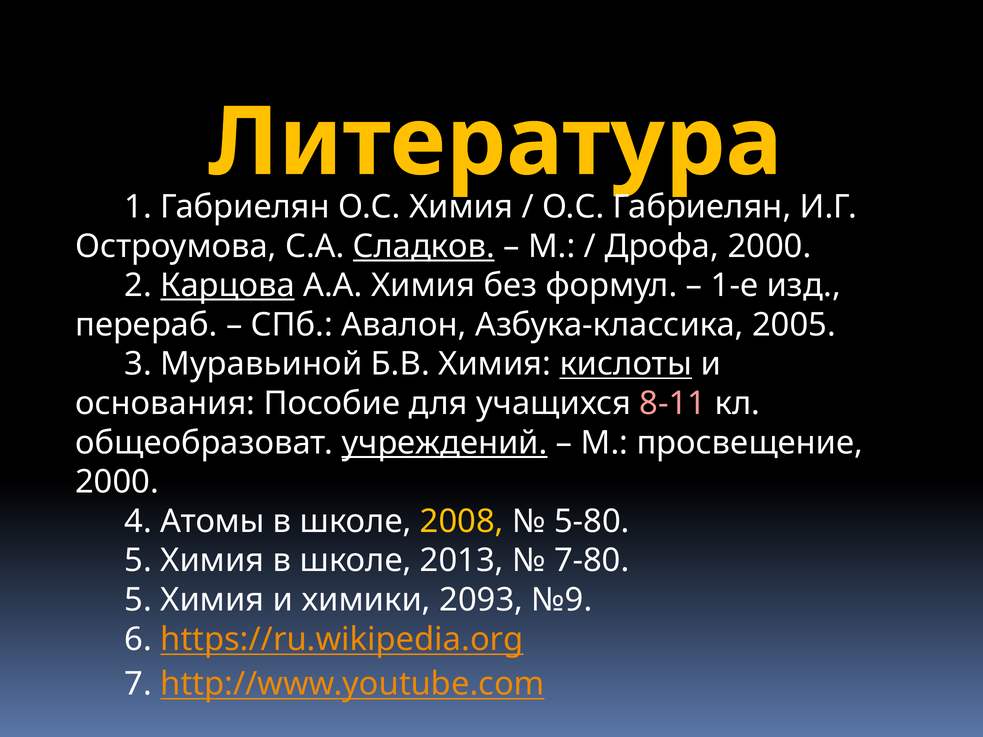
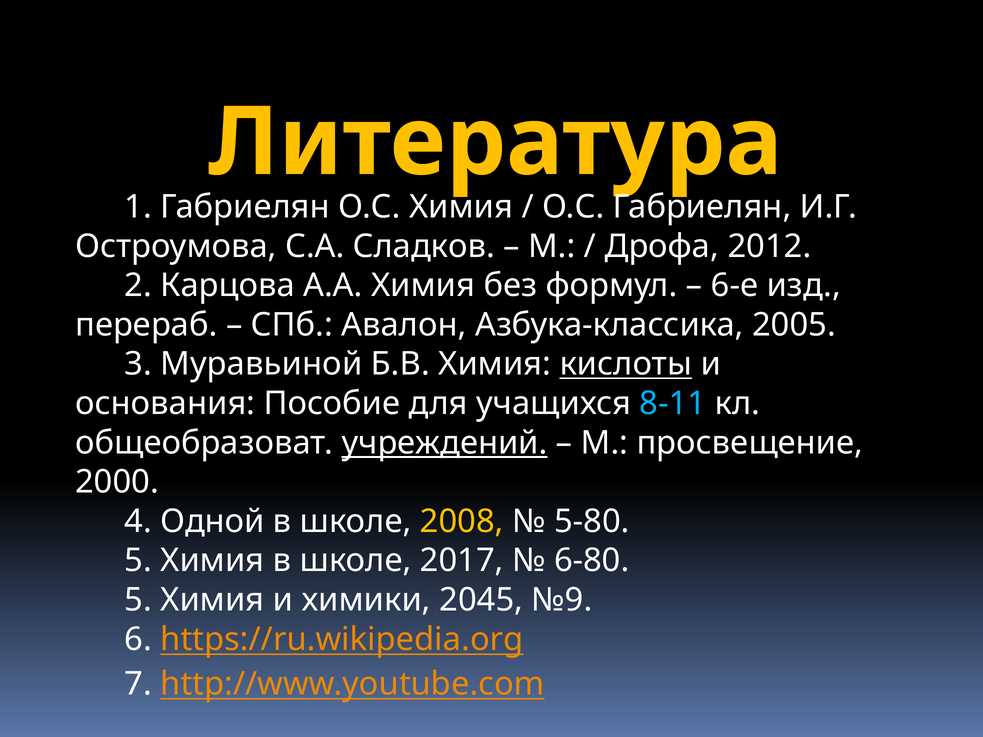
Сладков underline: present -> none
Дрофа 2000: 2000 -> 2012
Карцова underline: present -> none
1-е: 1-е -> 6-е
8-11 colour: pink -> light blue
Атомы: Атомы -> Одной
2013: 2013 -> 2017
7-80: 7-80 -> 6-80
2093: 2093 -> 2045
